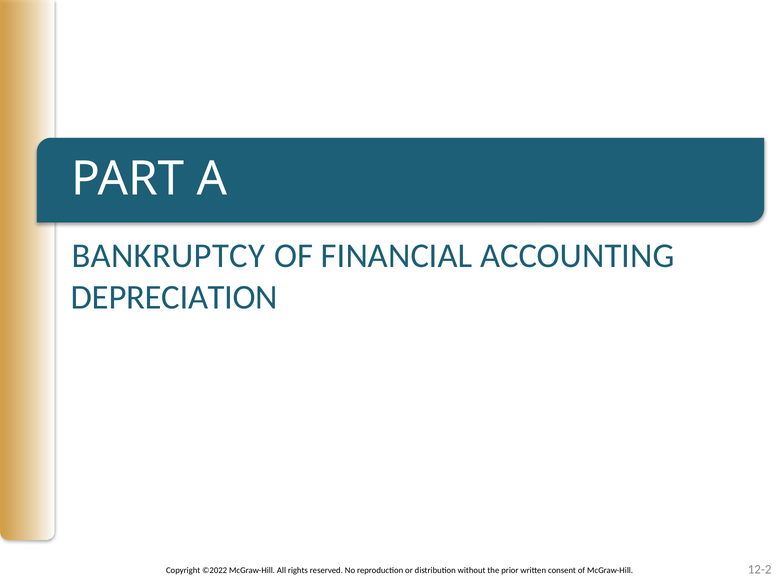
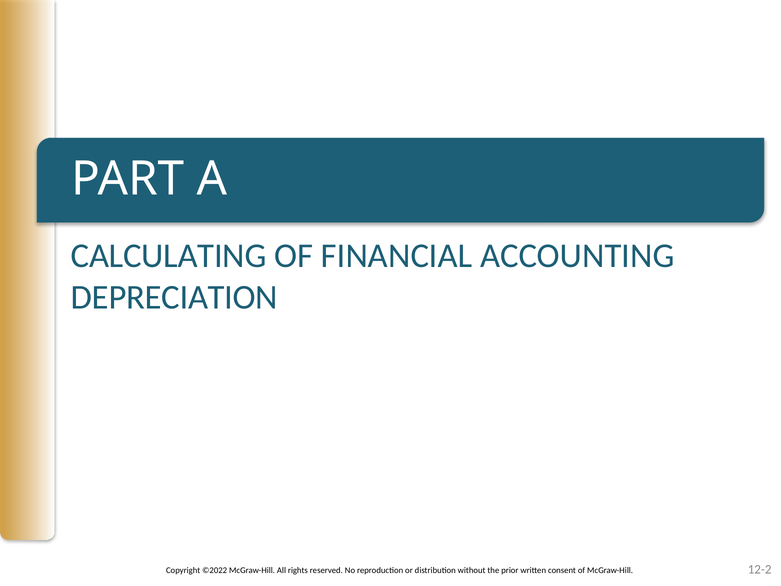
BANKRUPTCY: BANKRUPTCY -> CALCULATING
